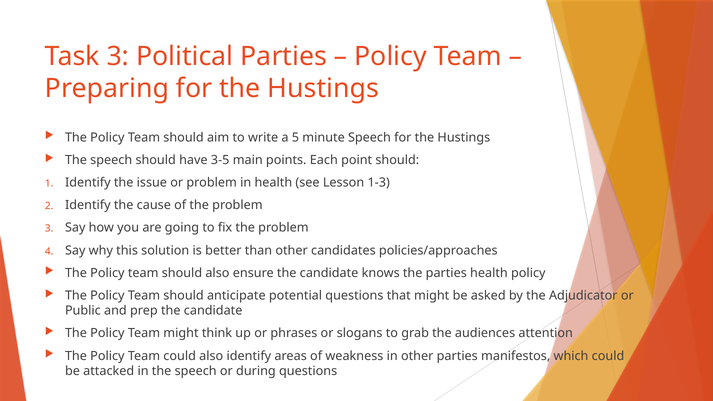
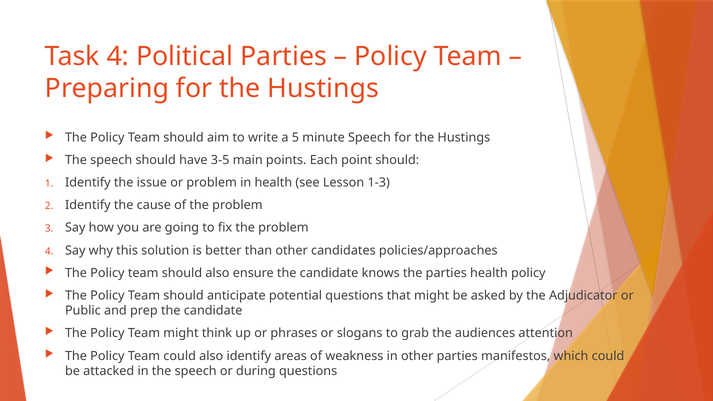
Task 3: 3 -> 4
